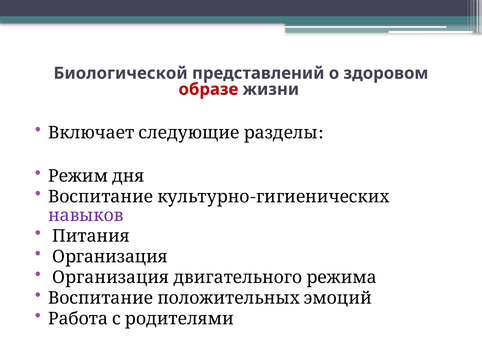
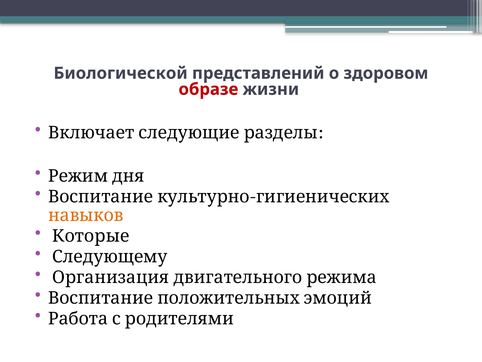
навыков colour: purple -> orange
Питания: Питания -> Которые
Организация: Организация -> Следующему
